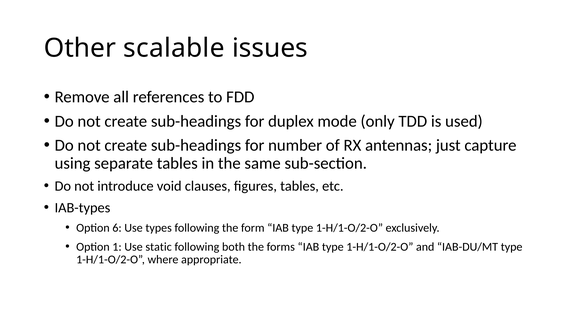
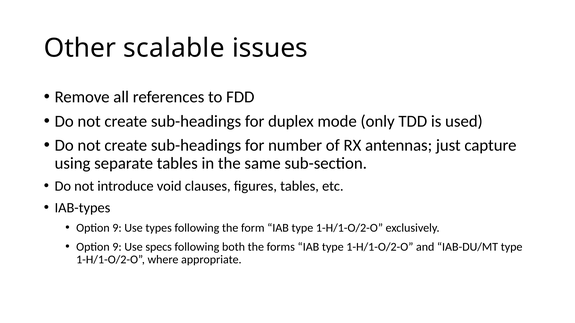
6 at (117, 228): 6 -> 9
1 at (117, 247): 1 -> 9
static: static -> specs
